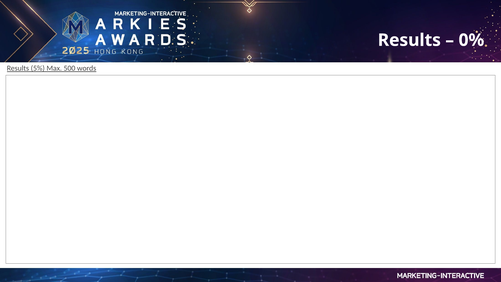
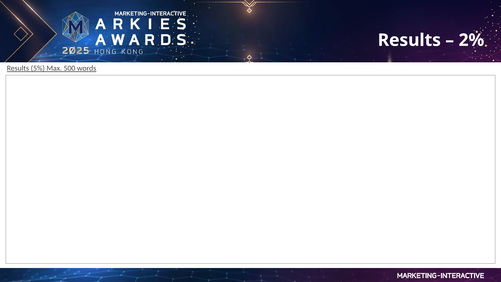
0%: 0% -> 2%
